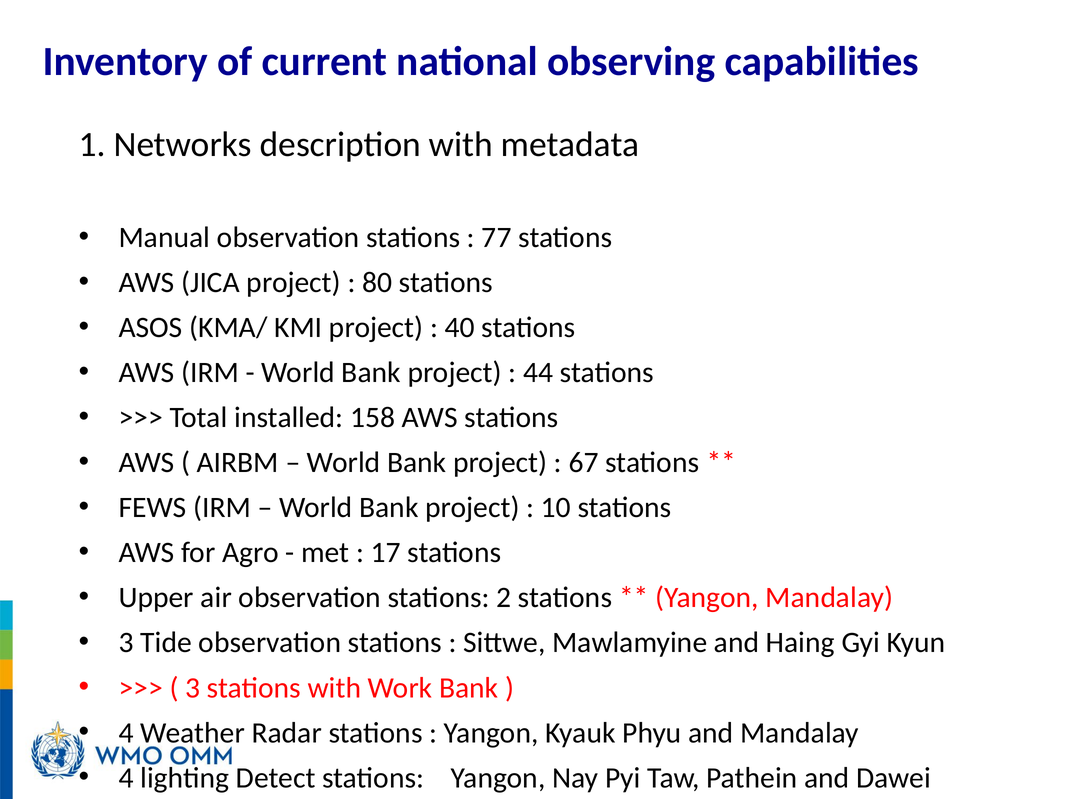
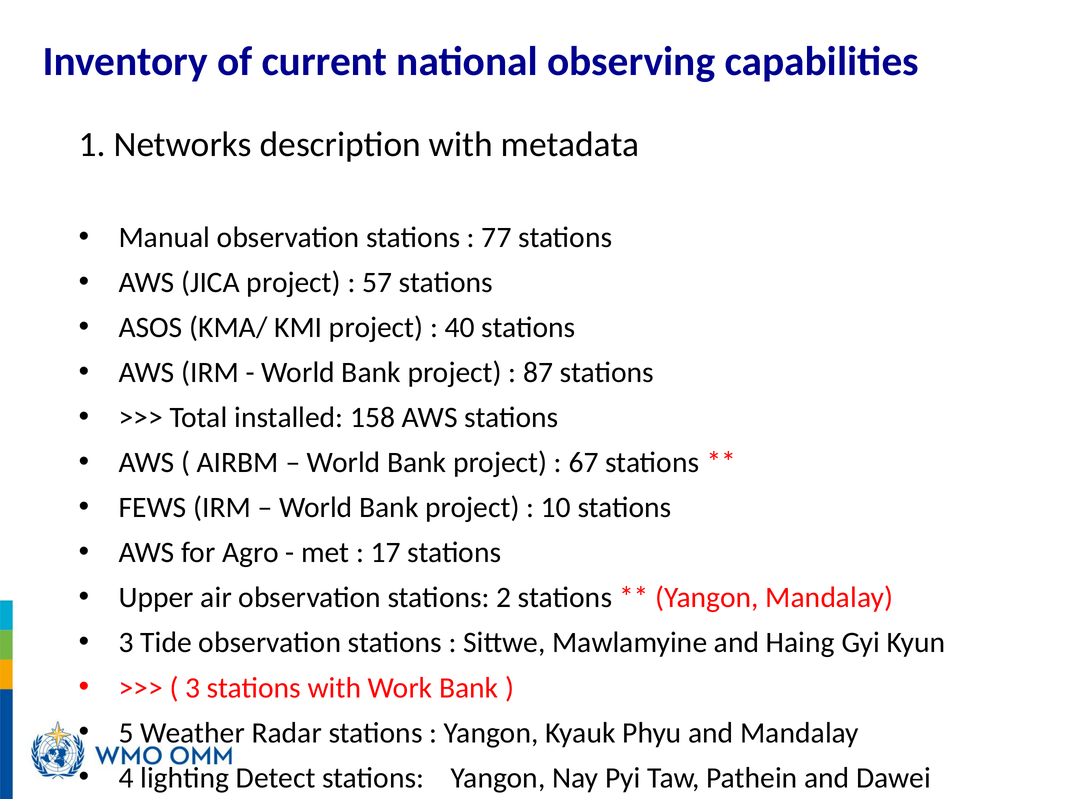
80: 80 -> 57
44: 44 -> 87
4 at (126, 733): 4 -> 5
